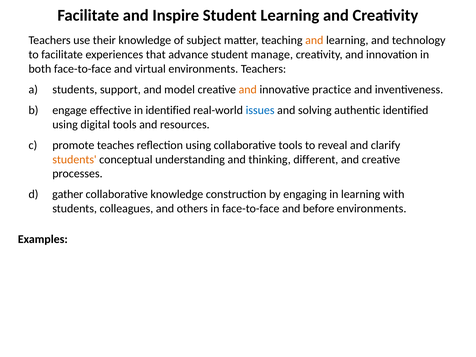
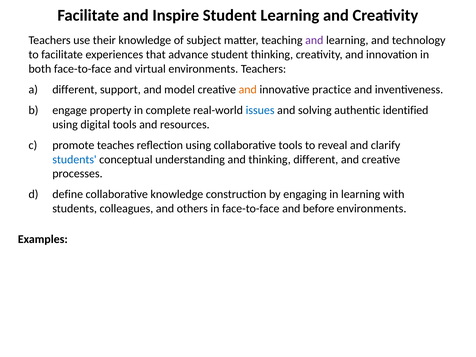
and at (314, 40) colour: orange -> purple
student manage: manage -> thinking
students at (75, 90): students -> different
effective: effective -> property
in identified: identified -> complete
students at (74, 159) colour: orange -> blue
gather: gather -> define
